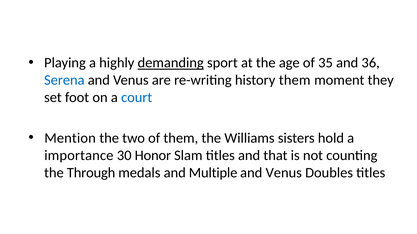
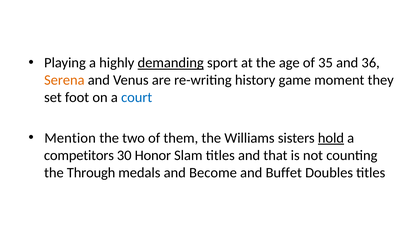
Serena colour: blue -> orange
history them: them -> game
hold underline: none -> present
importance: importance -> competitors
Multiple: Multiple -> Become
Venus at (284, 173): Venus -> Buffet
